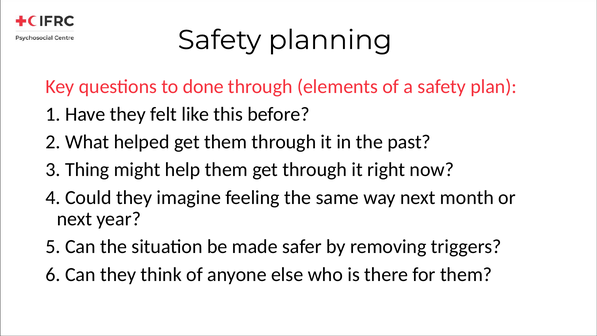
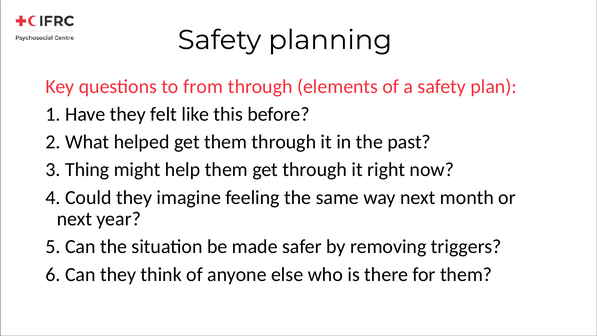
done: done -> from
